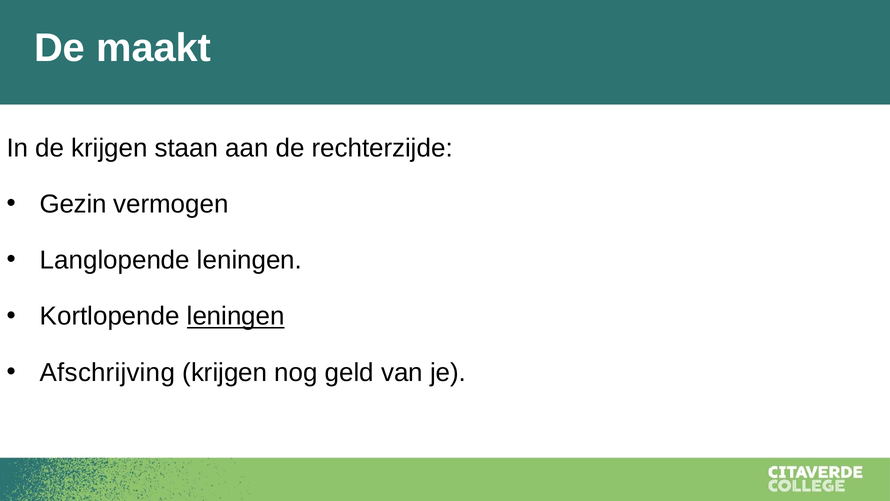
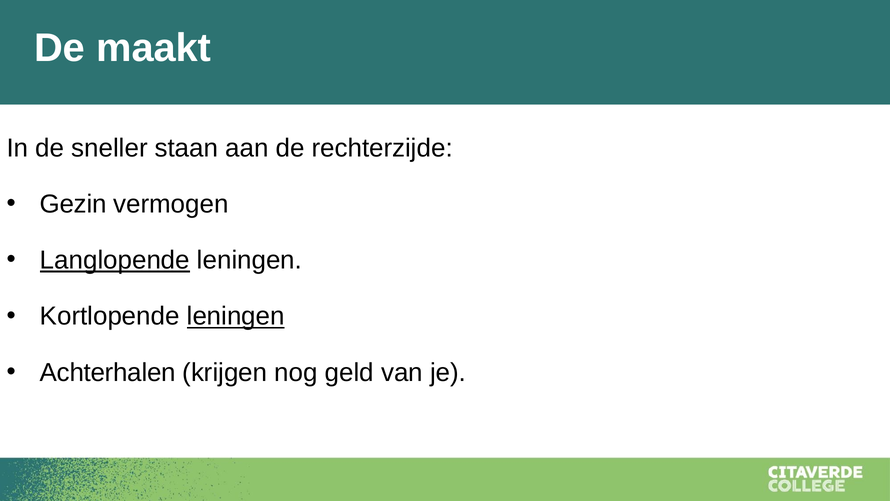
de krijgen: krijgen -> sneller
Langlopende underline: none -> present
Afschrijving: Afschrijving -> Achterhalen
